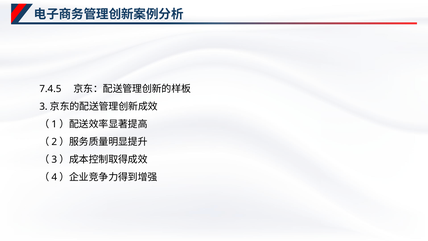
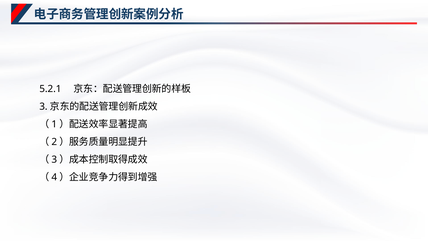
7.4.5: 7.4.5 -> 5.2.1
